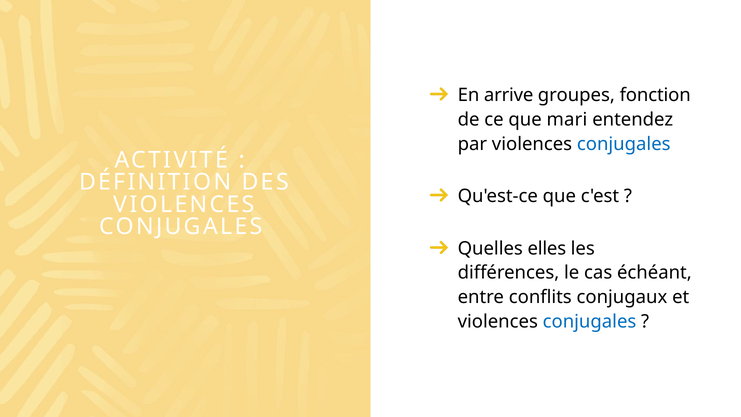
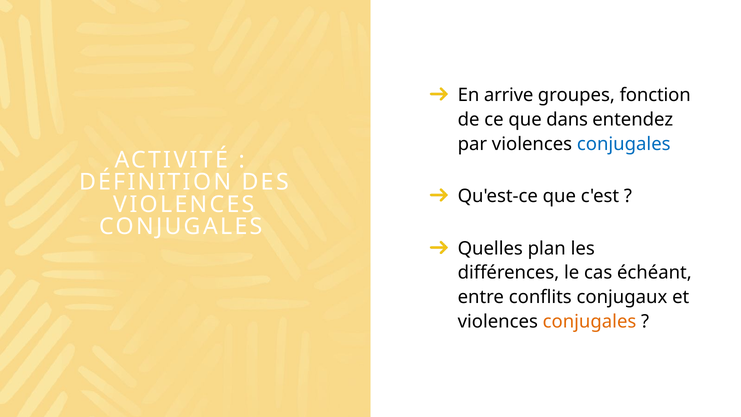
mari: mari -> dans
elles: elles -> plan
conjugales at (590, 322) colour: blue -> orange
